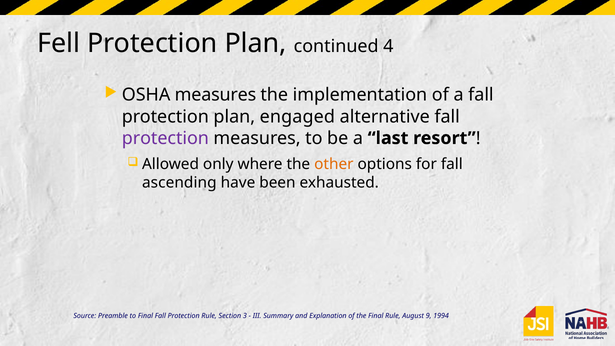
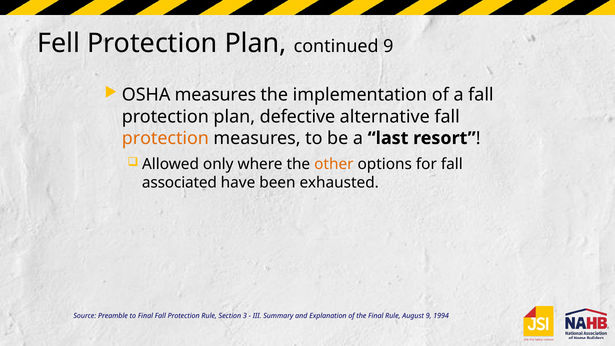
continued 4: 4 -> 9
engaged: engaged -> defective
protection at (165, 138) colour: purple -> orange
ascending: ascending -> associated
